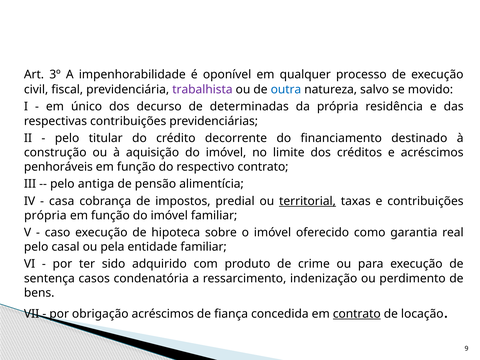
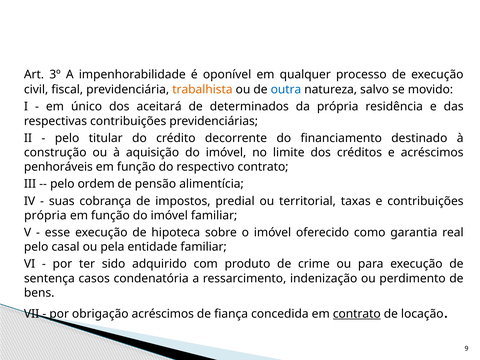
trabalhista colour: purple -> orange
decurso: decurso -> aceitará
determinadas: determinadas -> determinados
antiga: antiga -> ordem
casa: casa -> suas
territorial underline: present -> none
caso: caso -> esse
